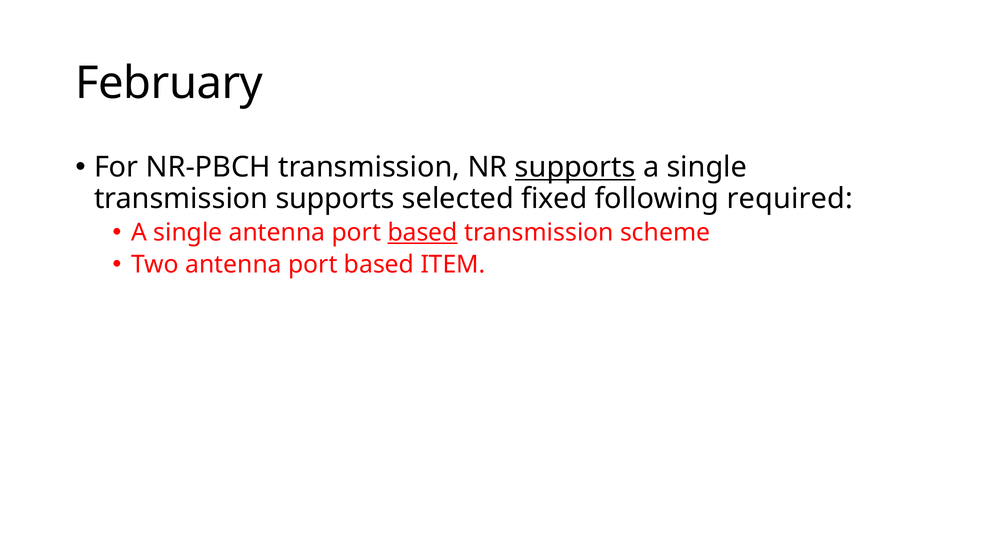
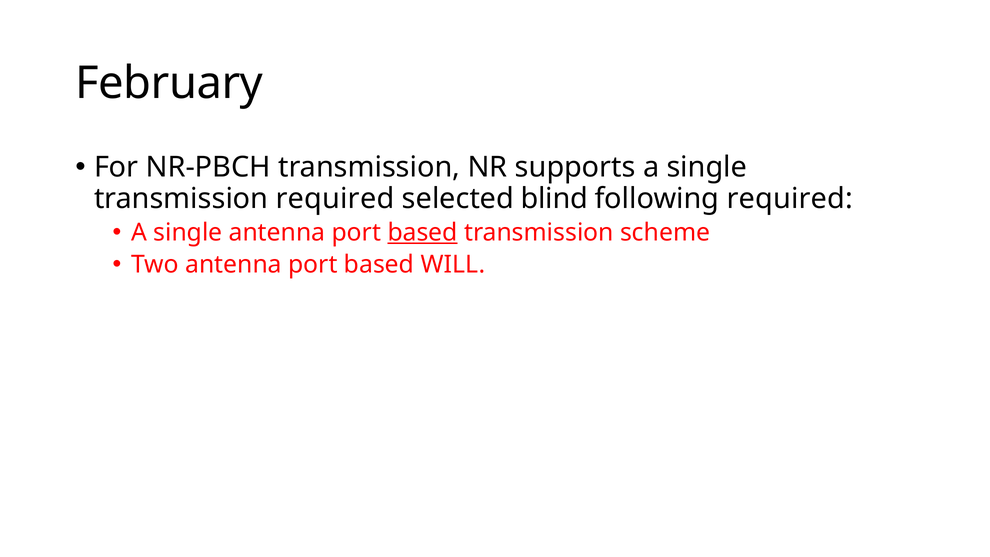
supports at (575, 167) underline: present -> none
transmission supports: supports -> required
fixed: fixed -> blind
ITEM: ITEM -> WILL
